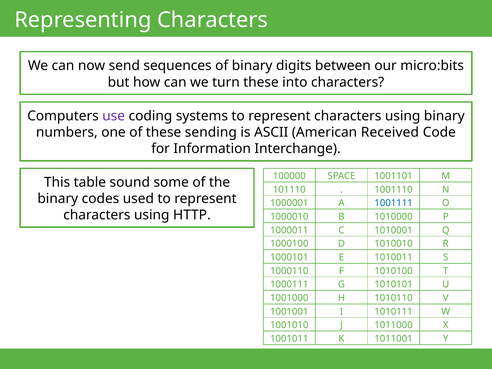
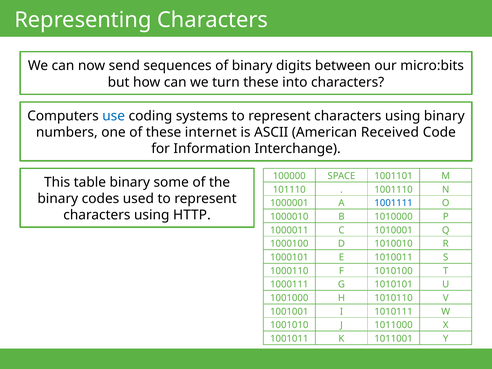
use colour: purple -> blue
sending: sending -> internet
table sound: sound -> binary
